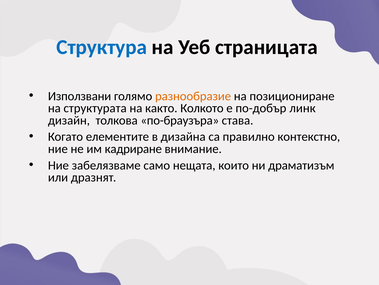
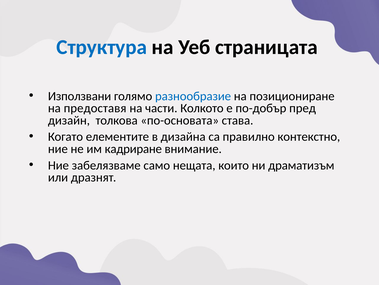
разнообразие colour: orange -> blue
структурата: структурата -> предоставя
както: както -> части
линк: линк -> пред
по-браузъра: по-браузъра -> по-основата
